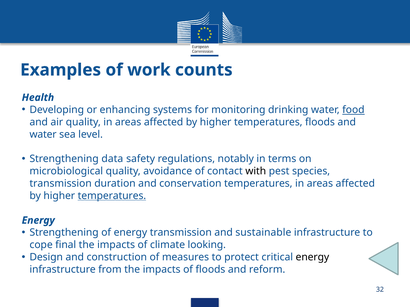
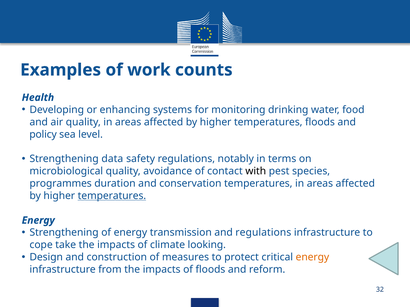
food underline: present -> none
water at (43, 135): water -> policy
transmission at (61, 184): transmission -> programmes
and sustainable: sustainable -> regulations
final: final -> take
energy at (312, 258) colour: black -> orange
